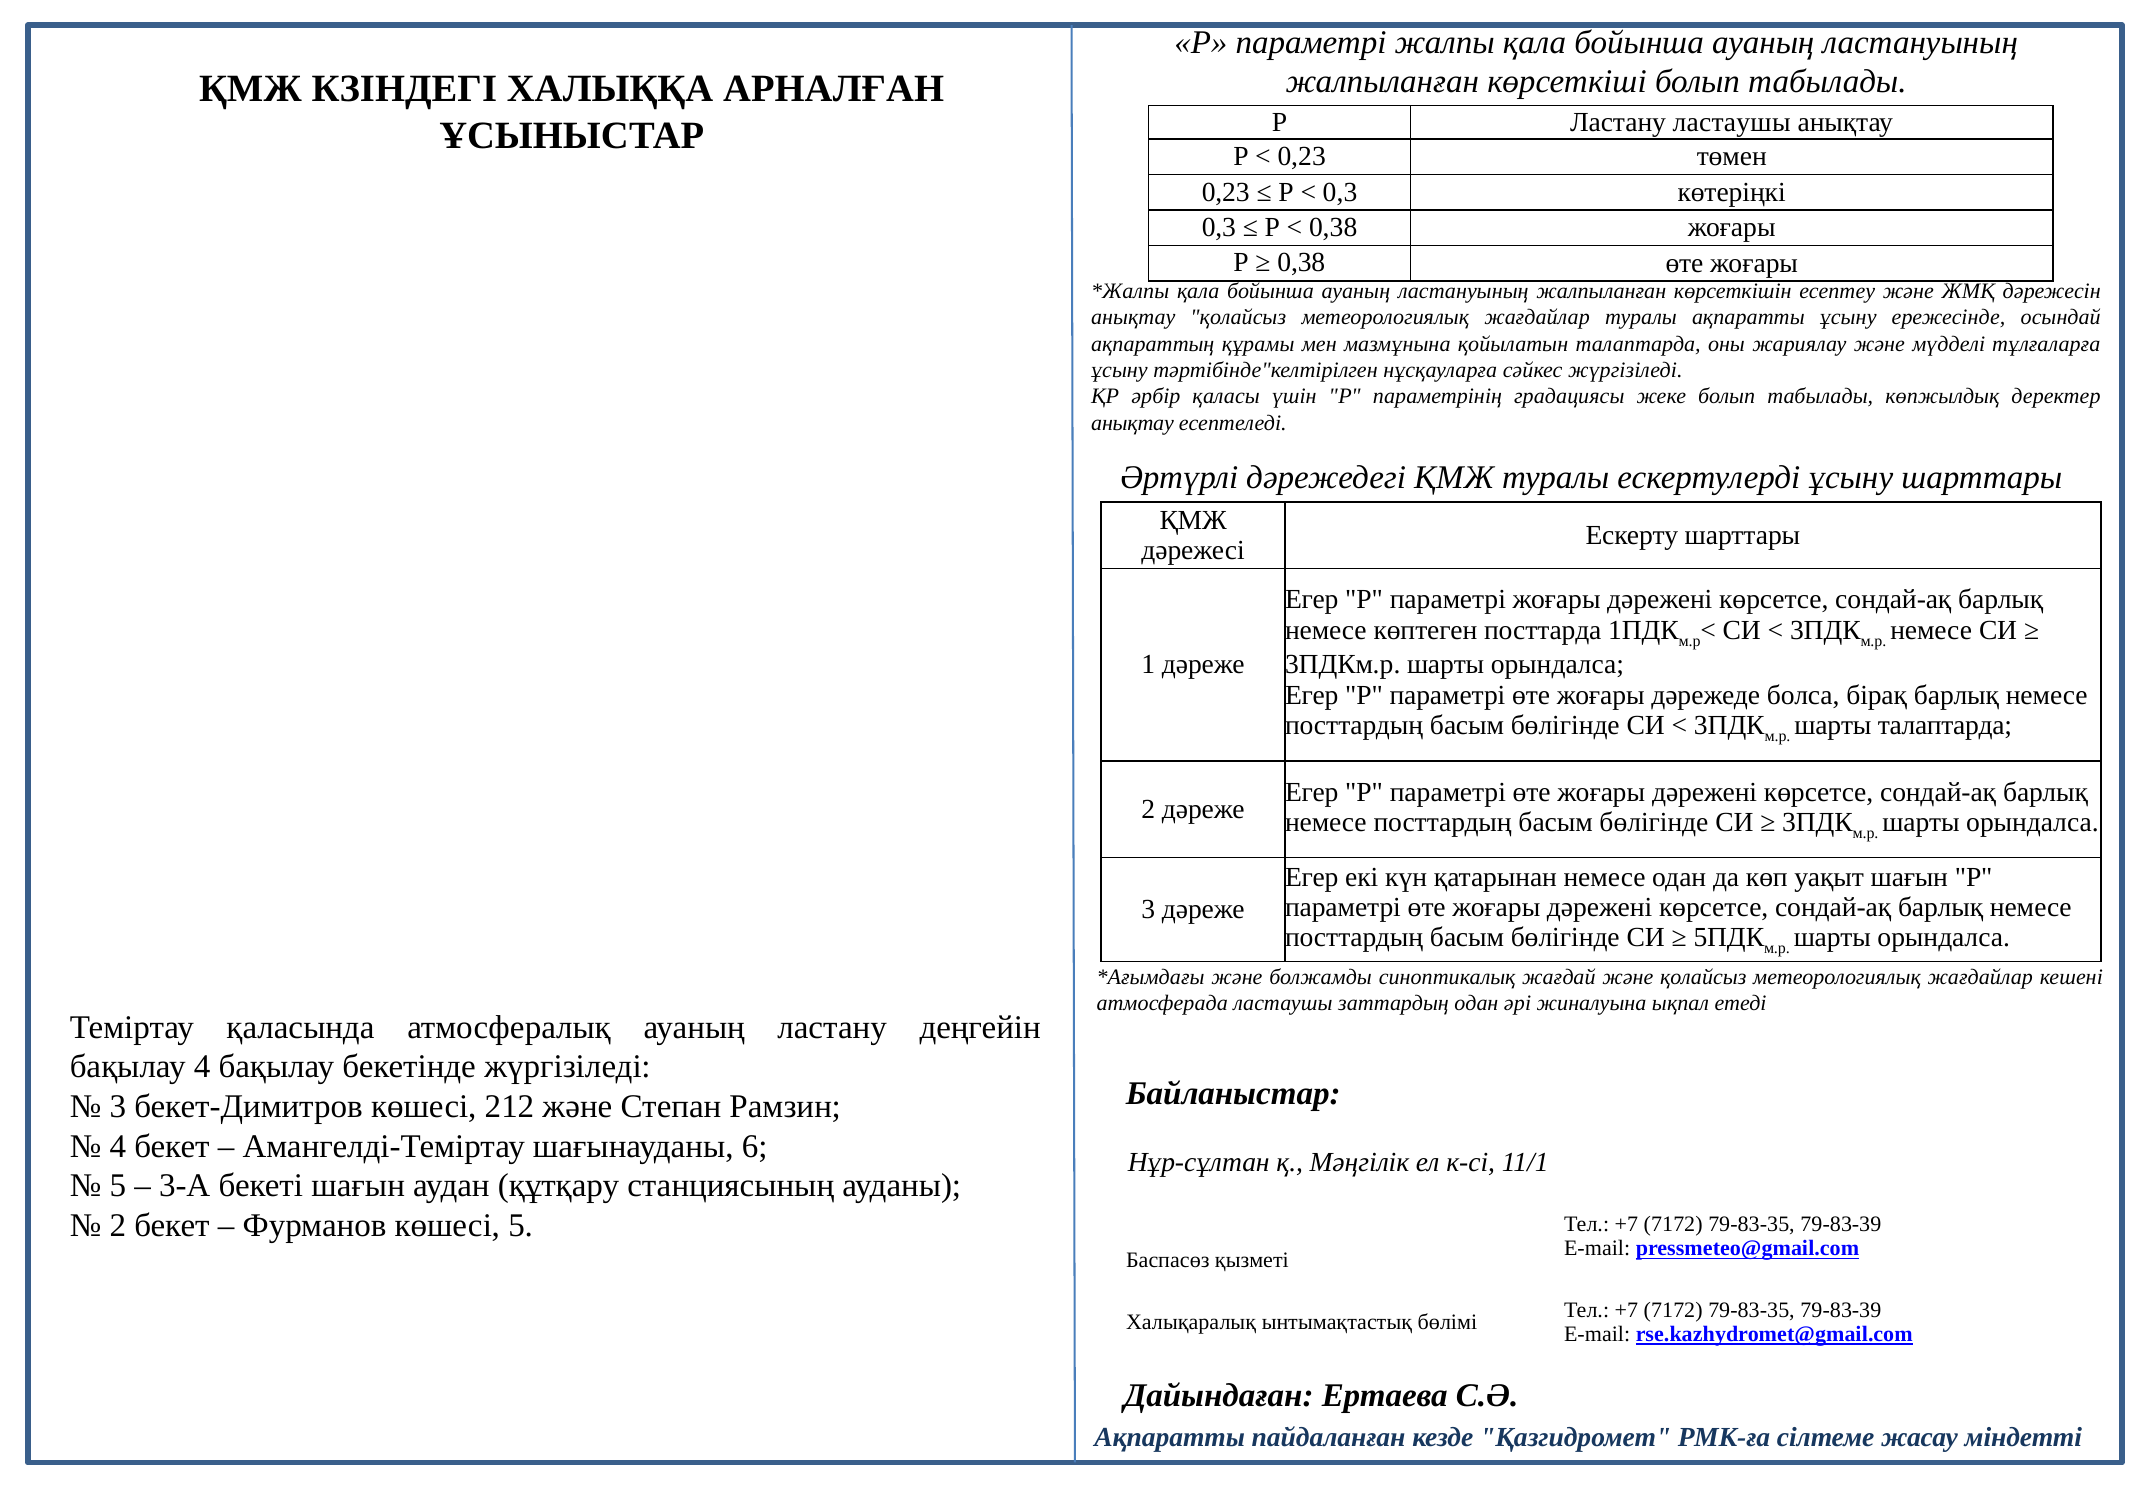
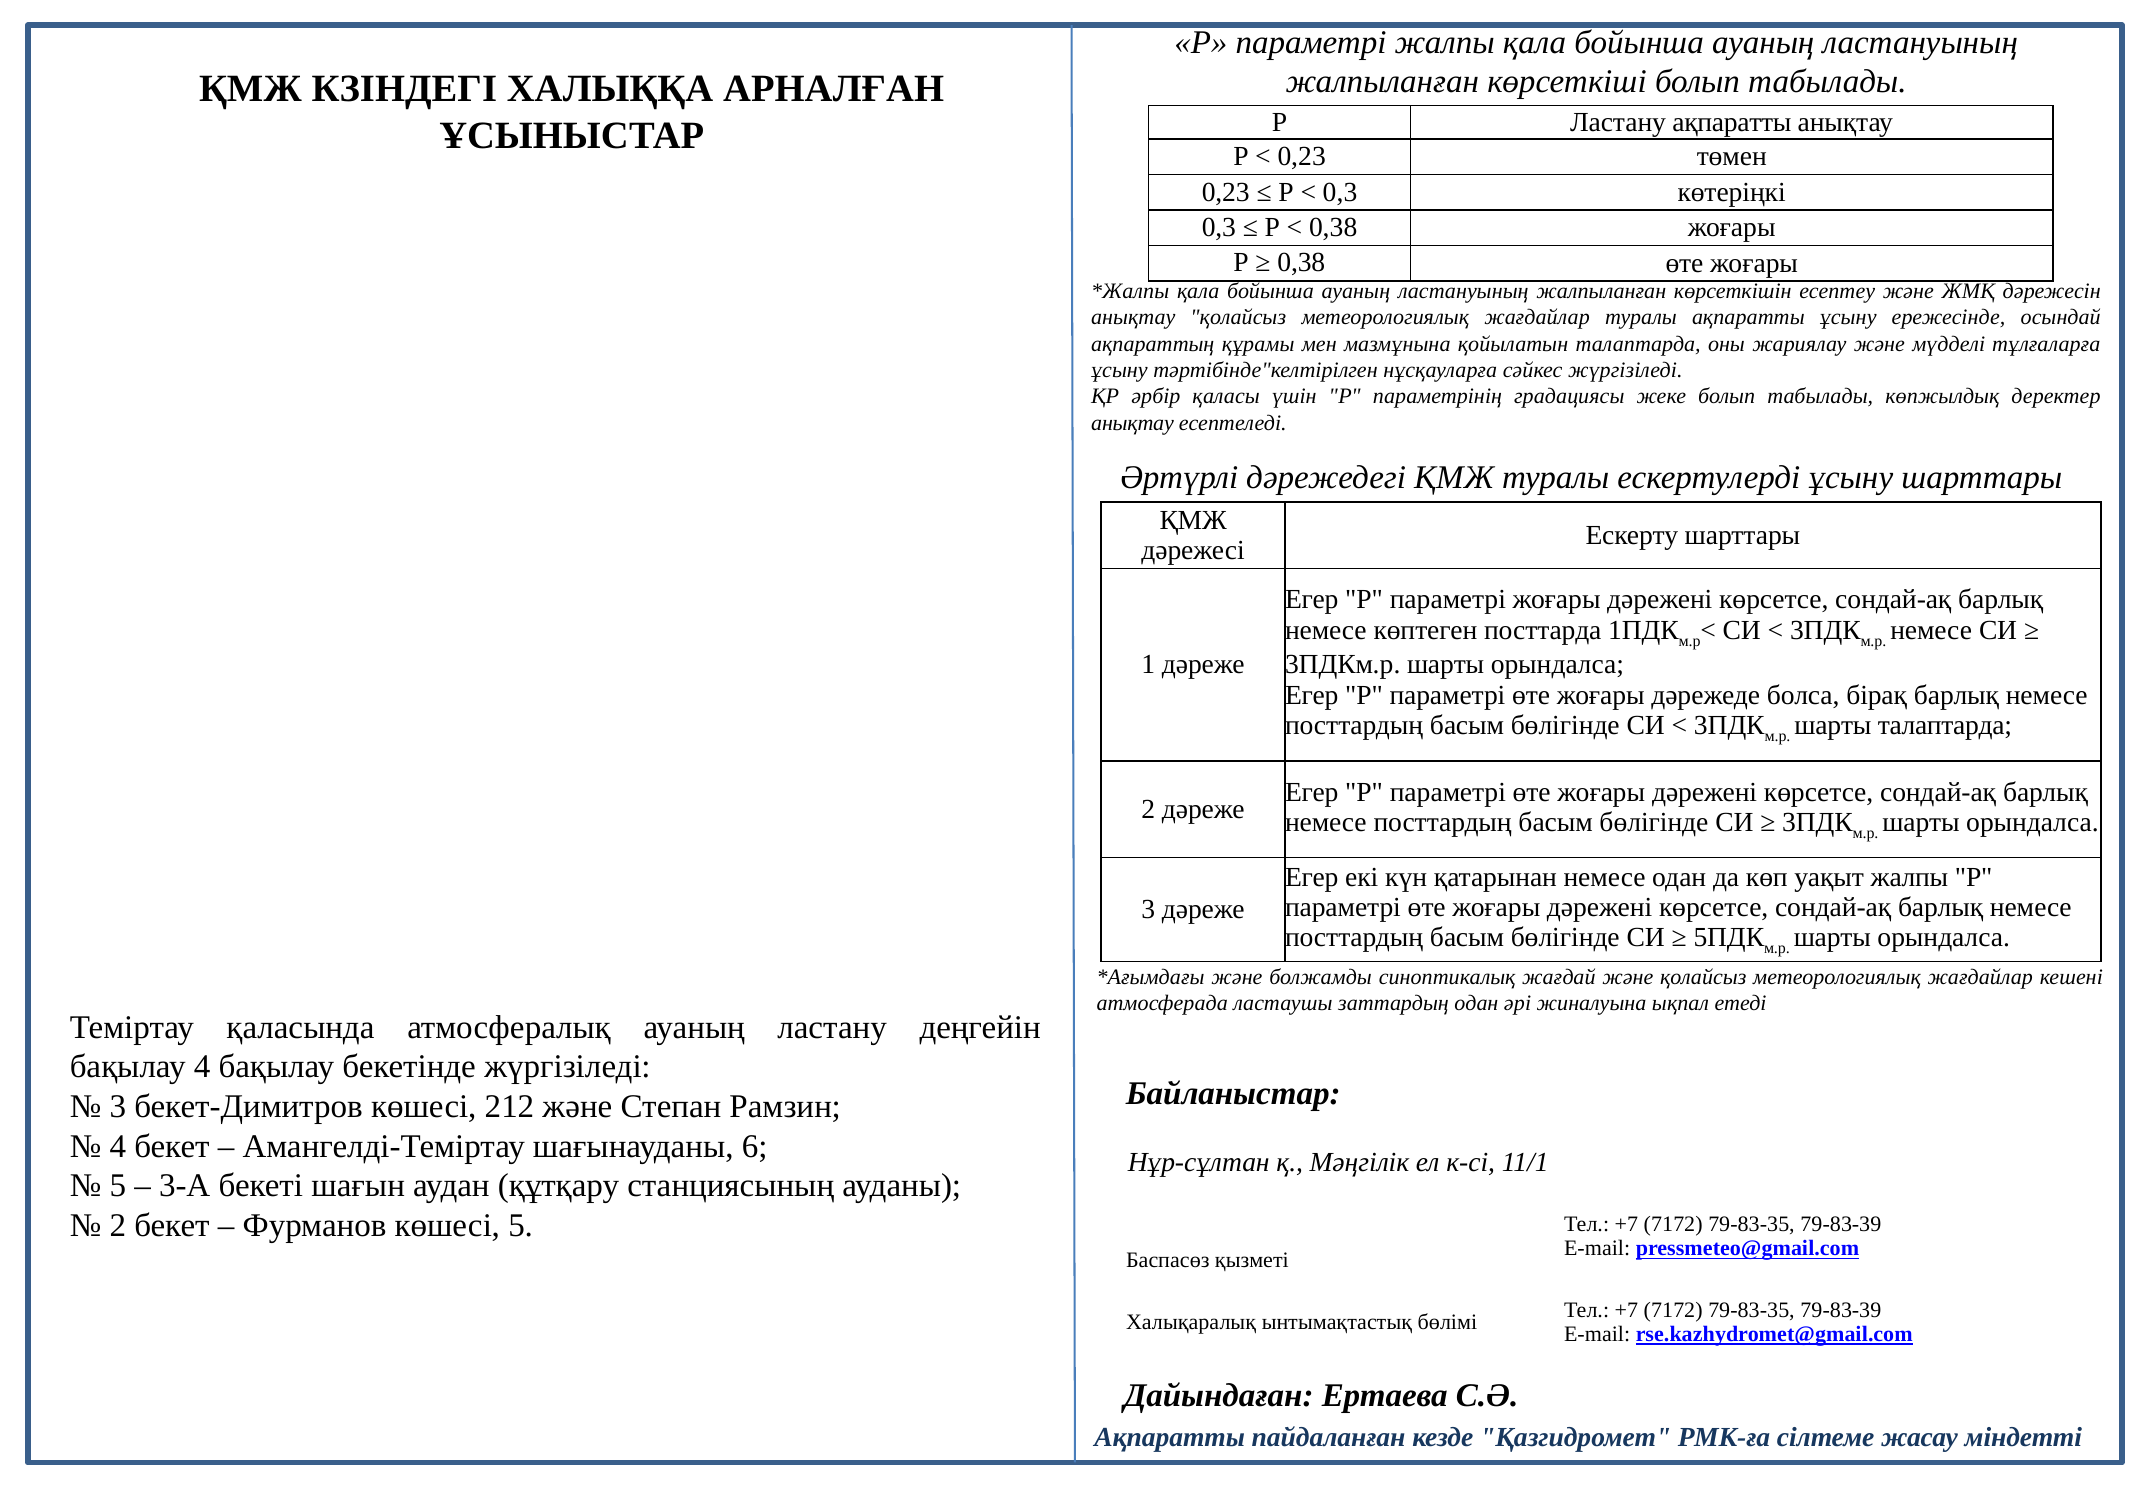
Ластану ластаушы: ластаушы -> ақпаратты
уақыт шағын: шағын -> жалпы
